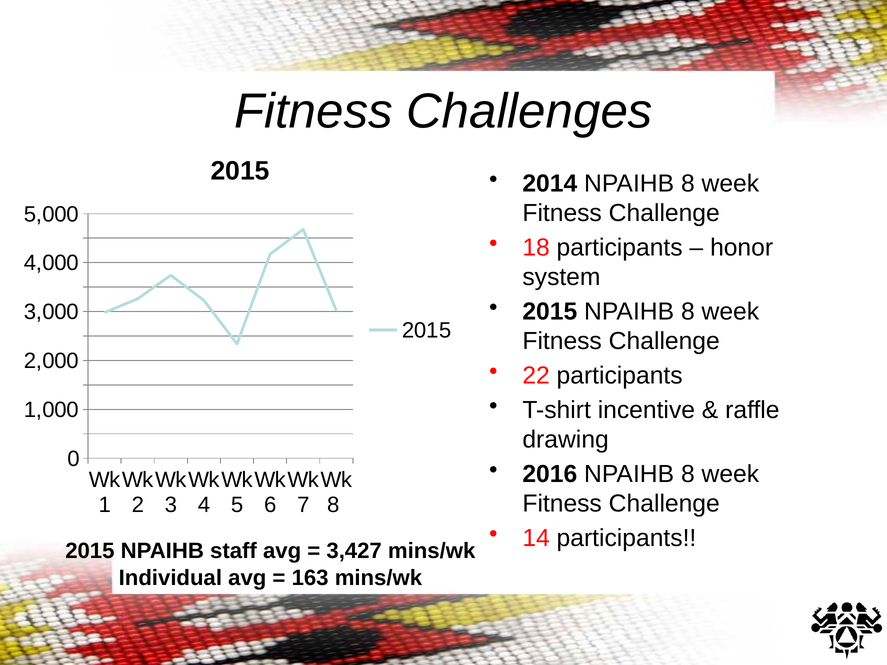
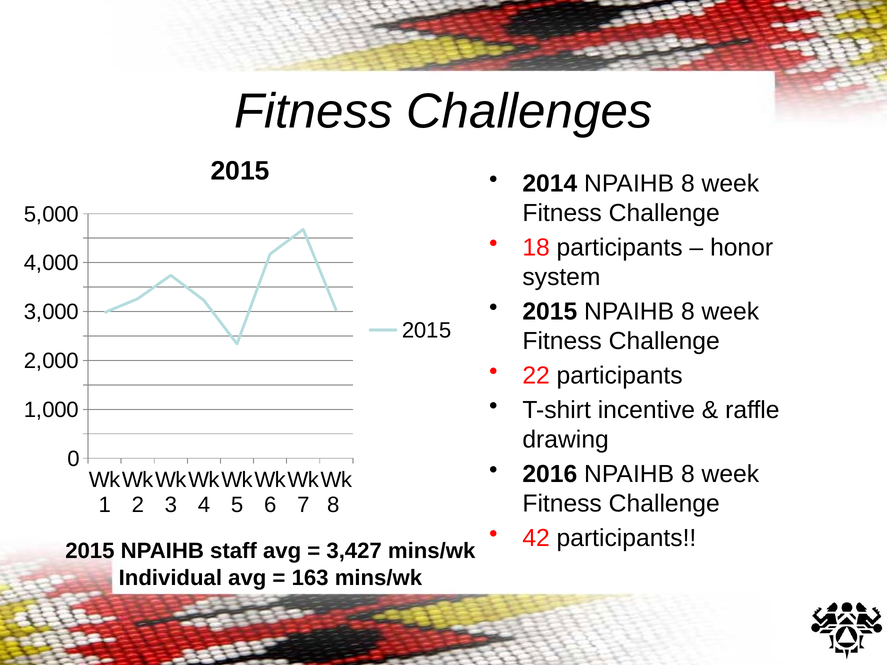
14: 14 -> 42
